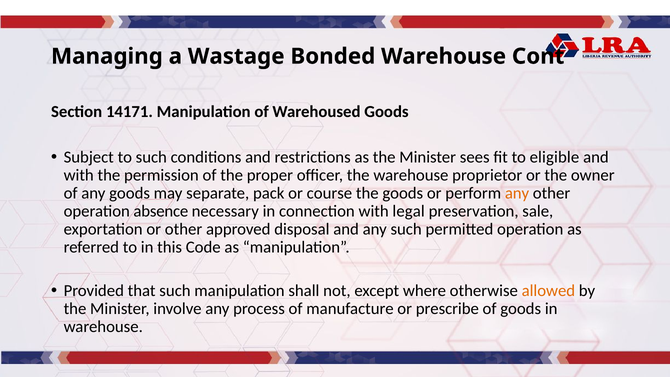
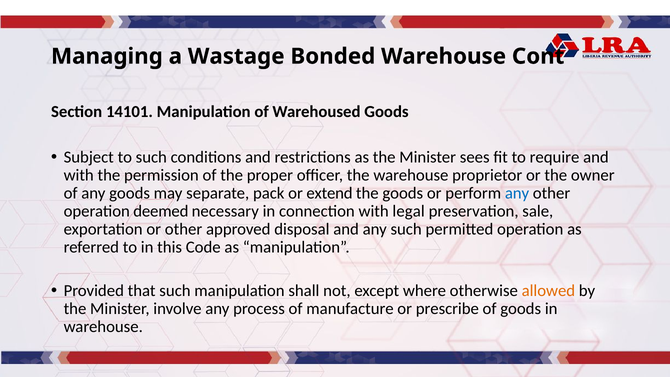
14171: 14171 -> 14101
eligible: eligible -> require
course: course -> extend
any at (517, 193) colour: orange -> blue
absence: absence -> deemed
